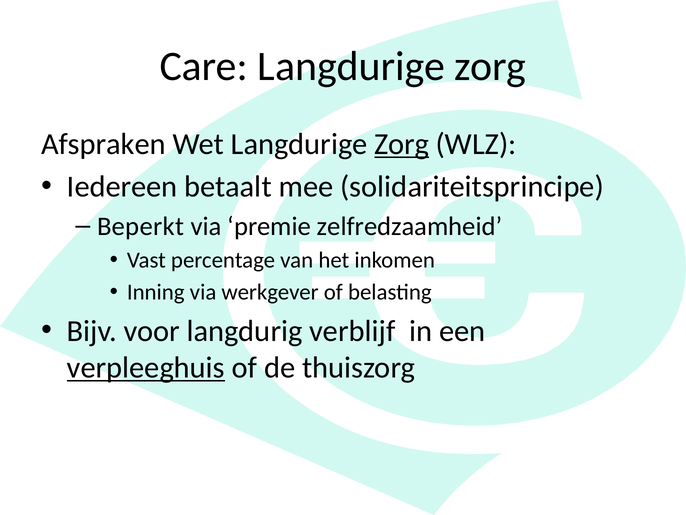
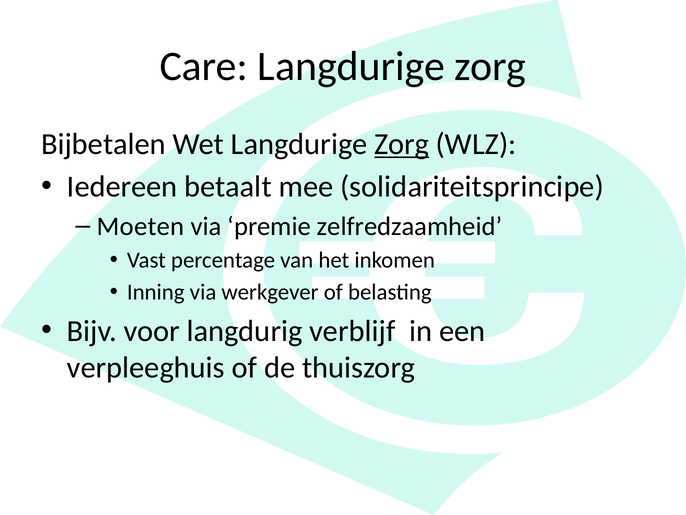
Afspraken: Afspraken -> Bijbetalen
Beperkt: Beperkt -> Moeten
verpleeghuis underline: present -> none
